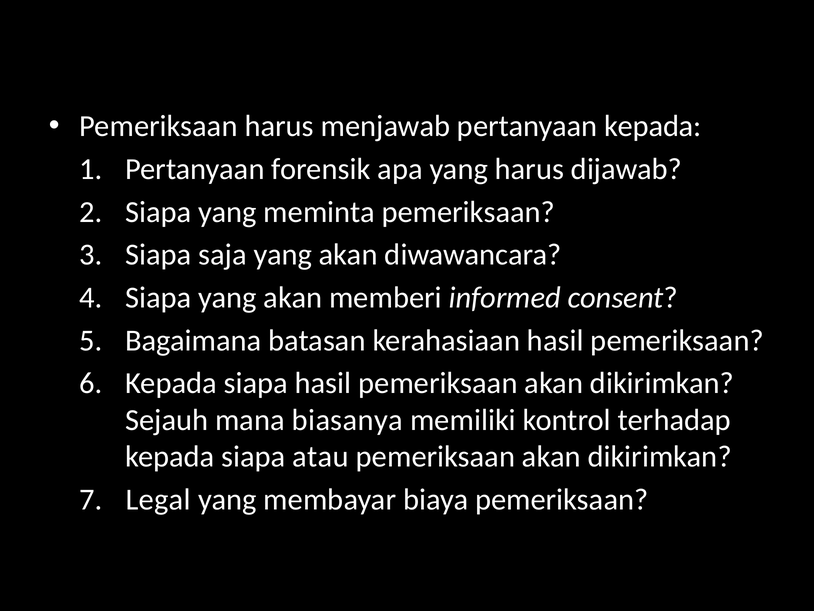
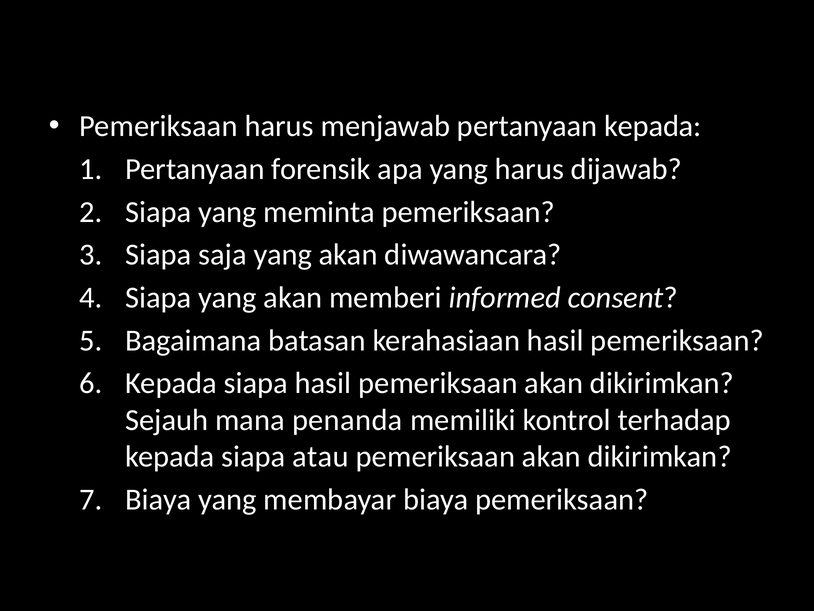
biasanya: biasanya -> penanda
Legal at (158, 499): Legal -> Biaya
